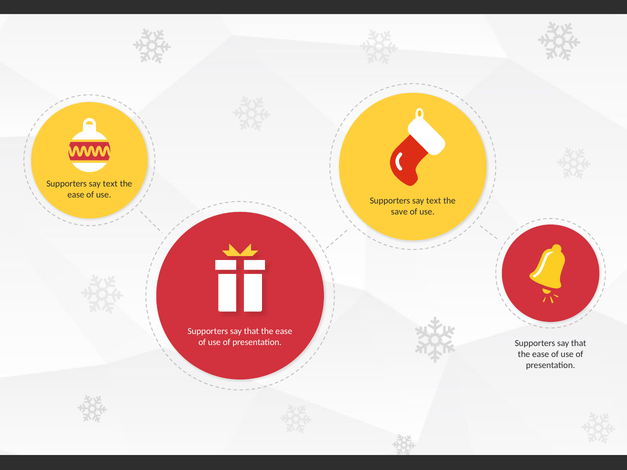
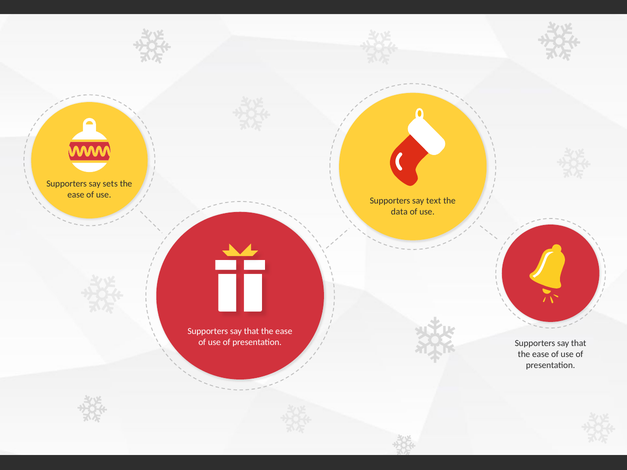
text at (110, 184): text -> sets
save: save -> data
